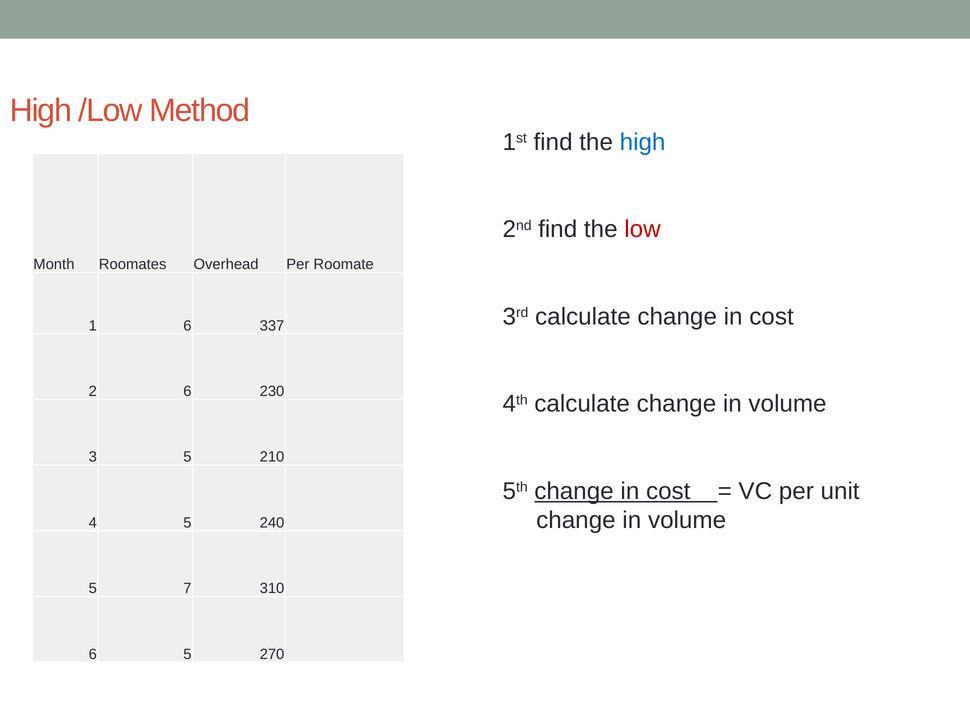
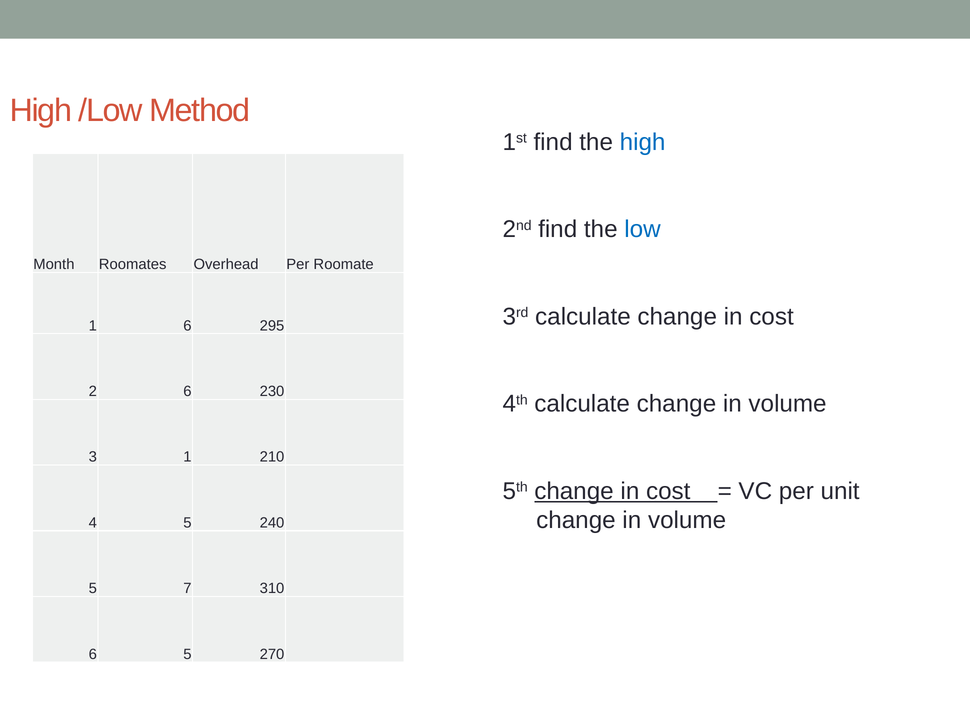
low colour: red -> blue
337: 337 -> 295
3 5: 5 -> 1
